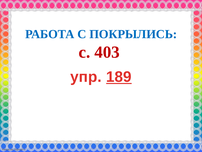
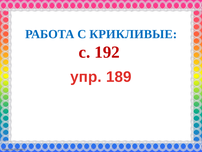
ПОКРЫЛИСЬ: ПОКРЫЛИСЬ -> КРИКЛИВЫЕ
403: 403 -> 192
189 underline: present -> none
